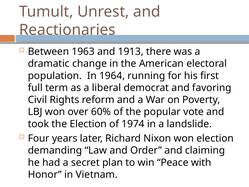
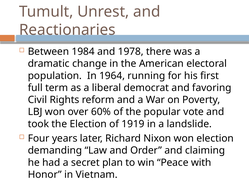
1963: 1963 -> 1984
1913: 1913 -> 1978
1974: 1974 -> 1919
